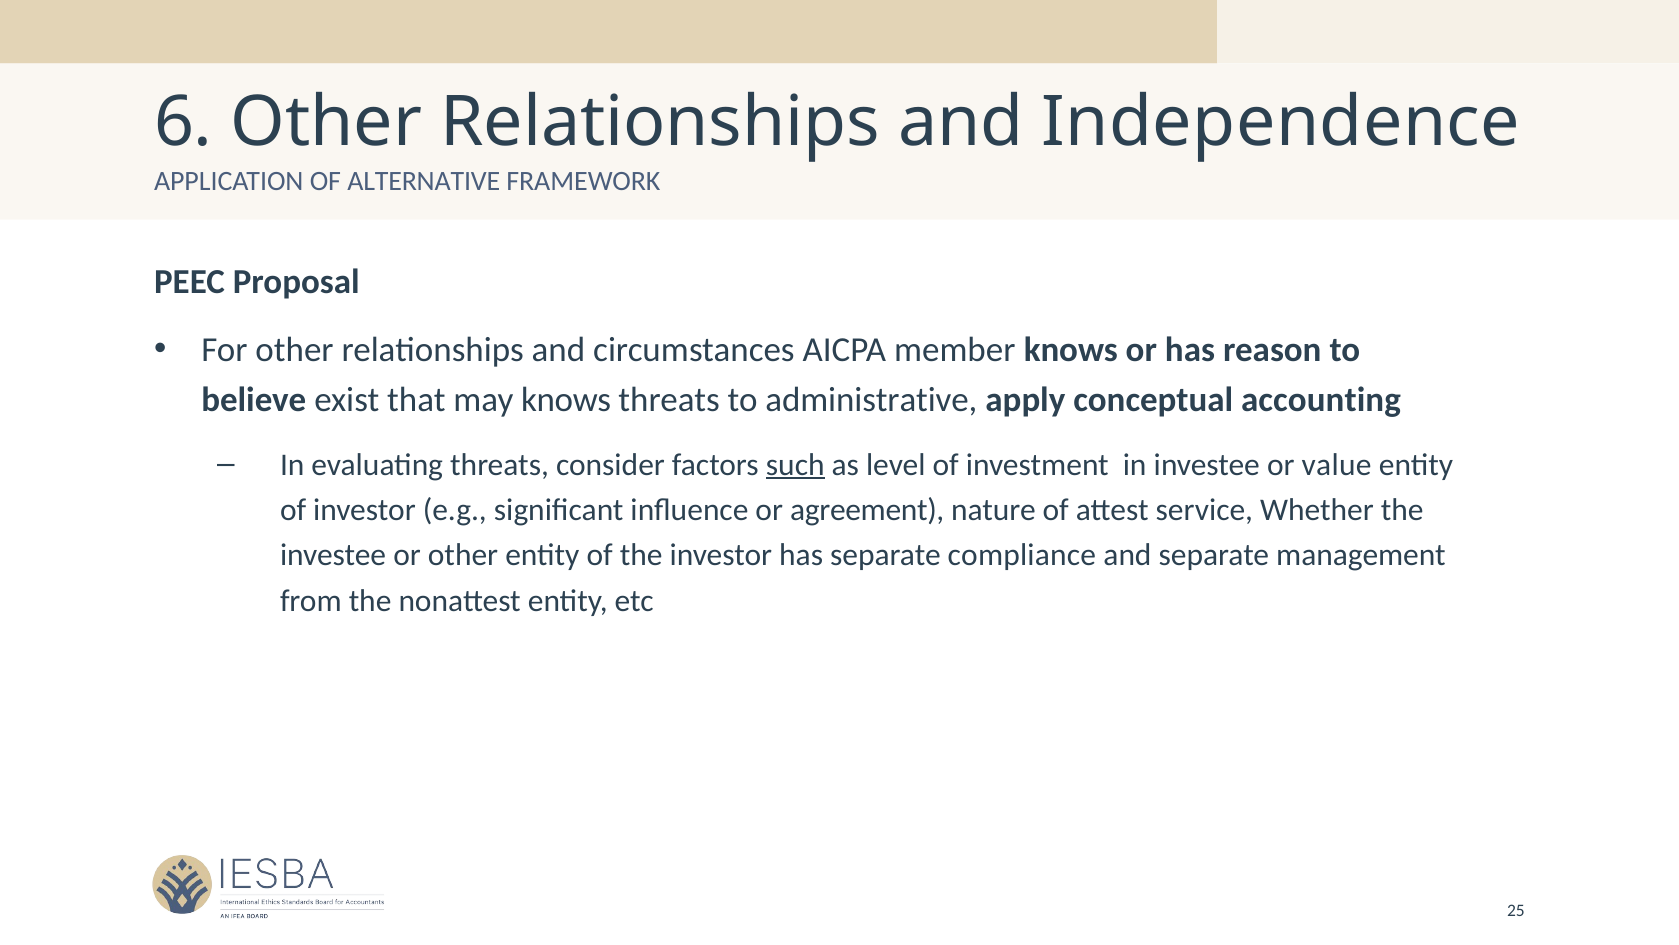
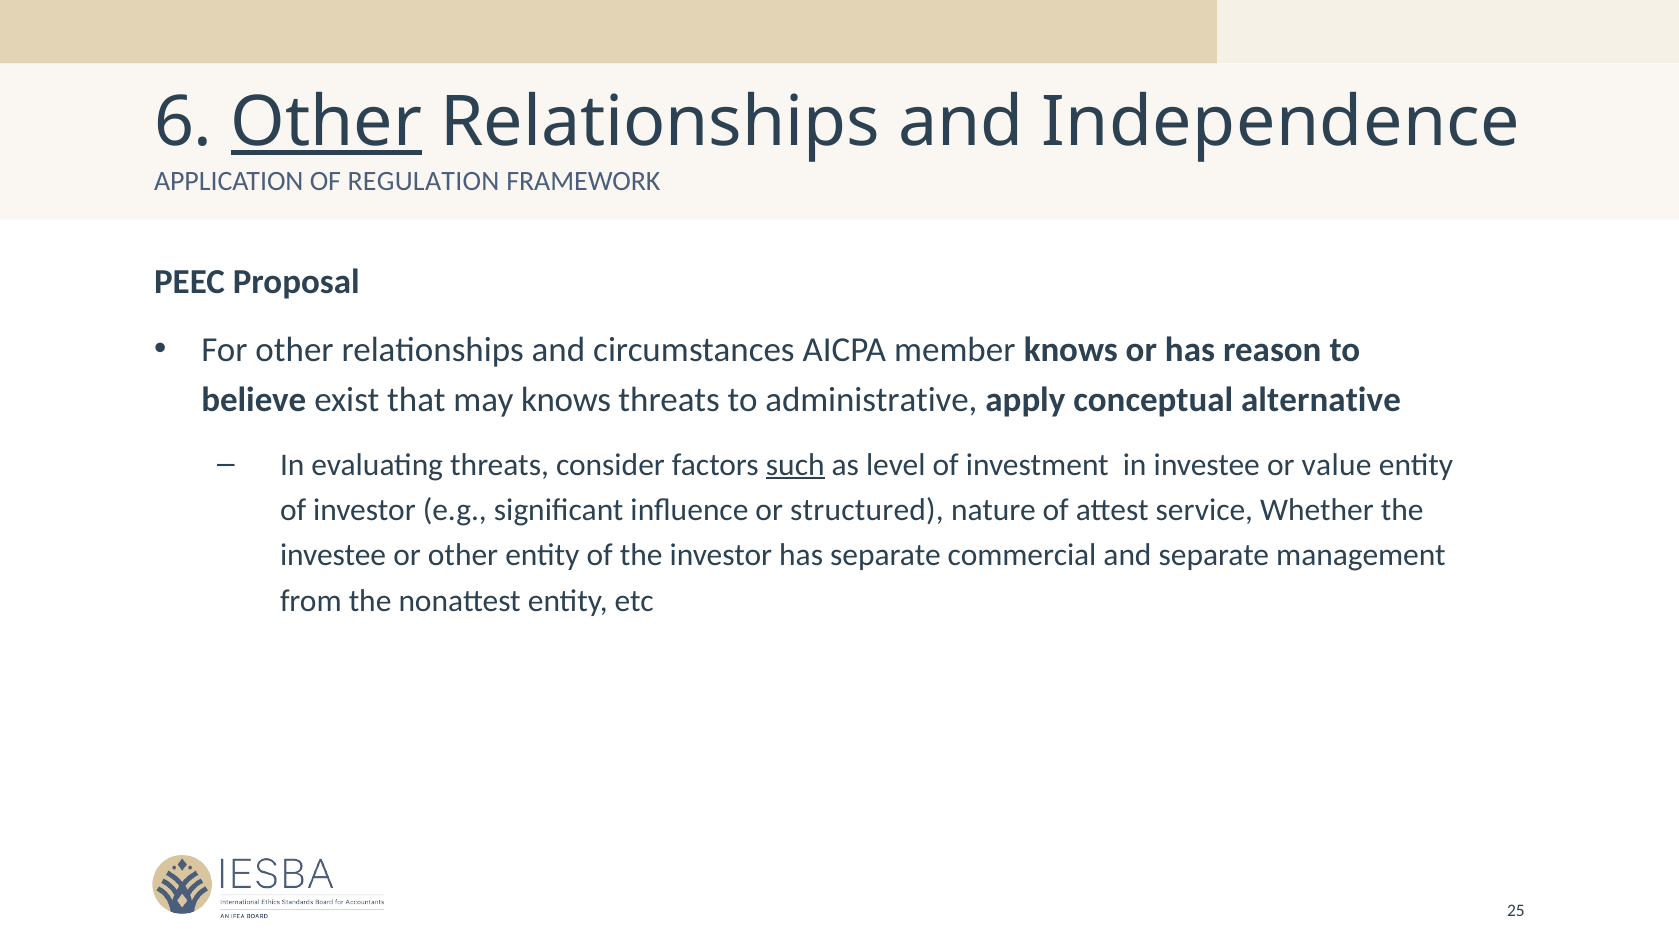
Other at (326, 122) underline: none -> present
ALTERNATIVE: ALTERNATIVE -> REGULATION
accounting: accounting -> alternative
agreement: agreement -> structured
compliance: compliance -> commercial
